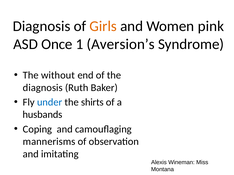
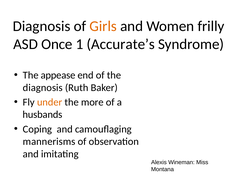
pink: pink -> frilly
Aversion’s: Aversion’s -> Accurate’s
without: without -> appease
under colour: blue -> orange
shirts: shirts -> more
